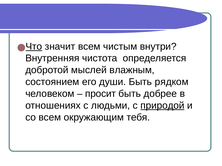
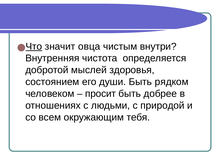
значит всем: всем -> овца
влажным: влажным -> здоровья
природой underline: present -> none
